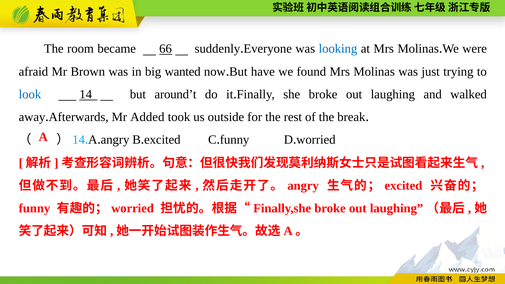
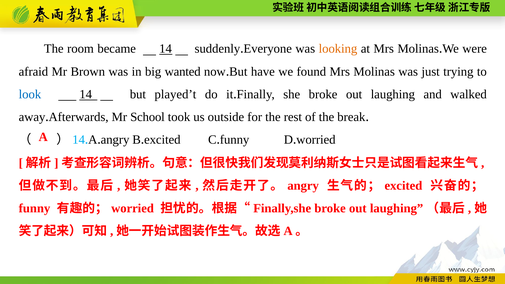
became 66: 66 -> 14
looking colour: blue -> orange
around’t: around’t -> played’t
Added: Added -> School
